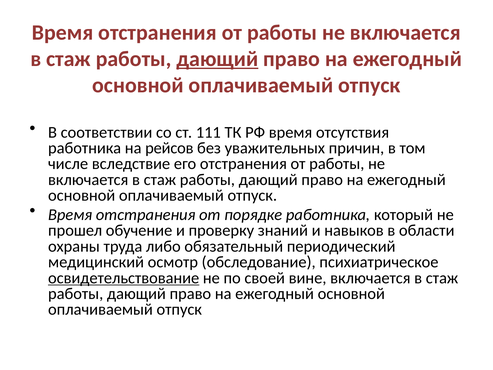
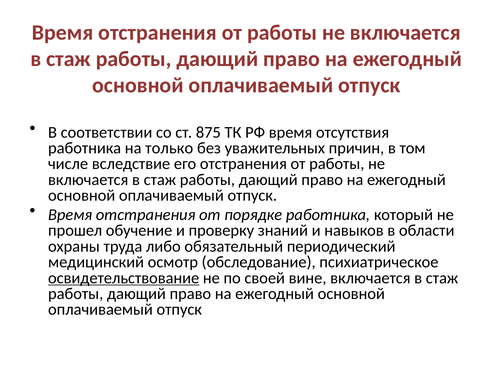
дающий at (217, 59) underline: present -> none
111: 111 -> 875
рейсов: рейсов -> только
